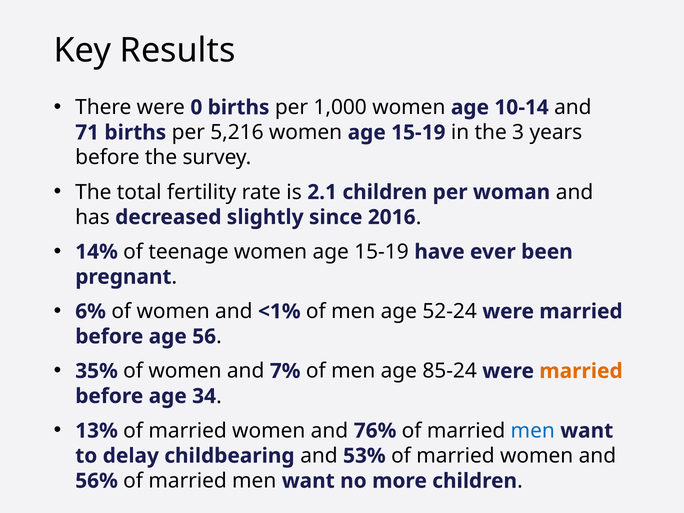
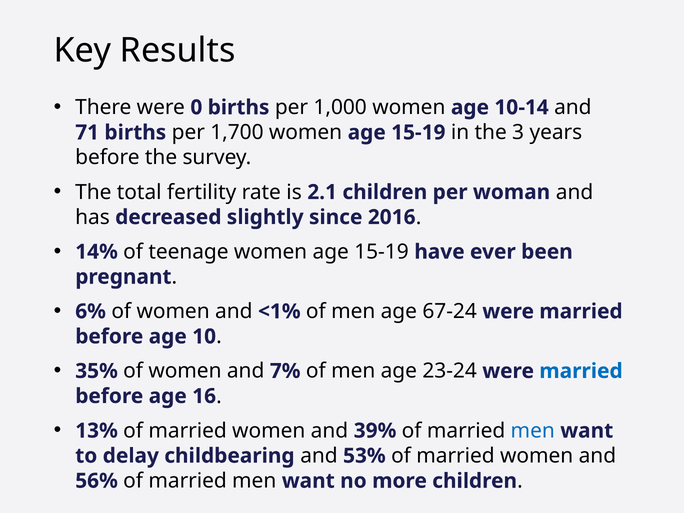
5,216: 5,216 -> 1,700
52-24: 52-24 -> 67-24
56: 56 -> 10
85-24: 85-24 -> 23-24
married at (581, 371) colour: orange -> blue
34: 34 -> 16
76%: 76% -> 39%
